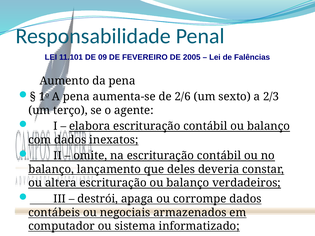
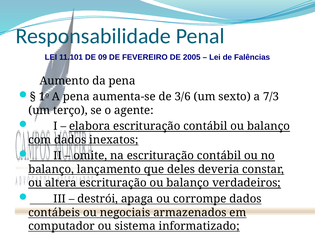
2/6: 2/6 -> 3/6
2/3: 2/3 -> 7/3
